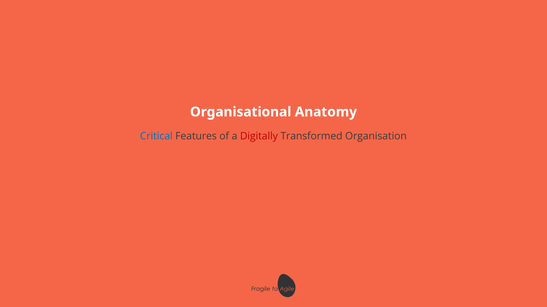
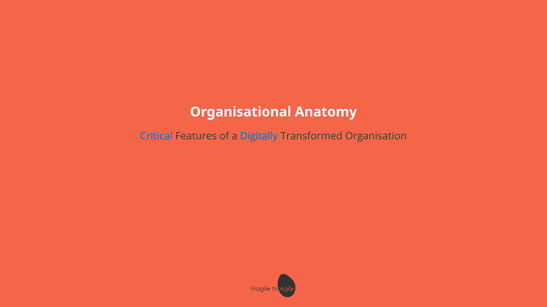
Digitally colour: red -> blue
